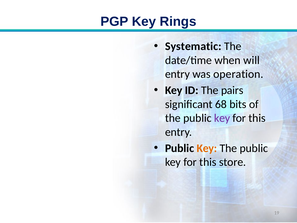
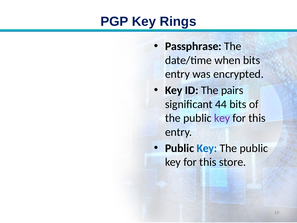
Systematic: Systematic -> Passphrase
when will: will -> bits
operation: operation -> encrypted
68: 68 -> 44
Key at (207, 148) colour: orange -> blue
